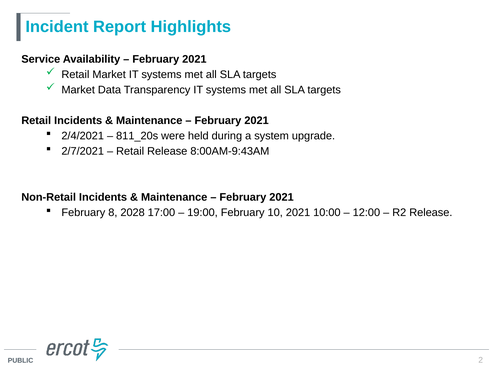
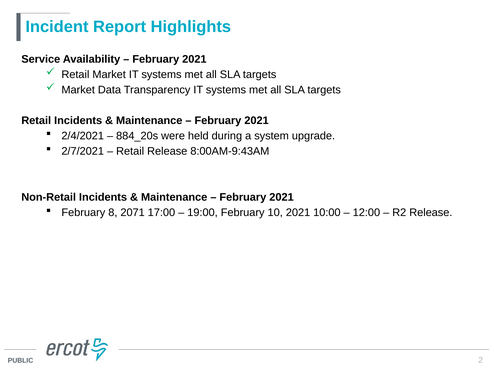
811_20s: 811_20s -> 884_20s
2028: 2028 -> 2071
